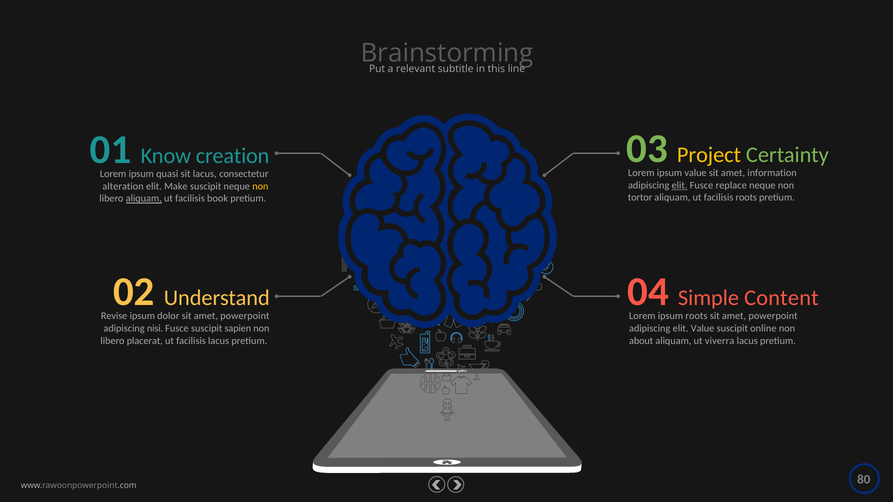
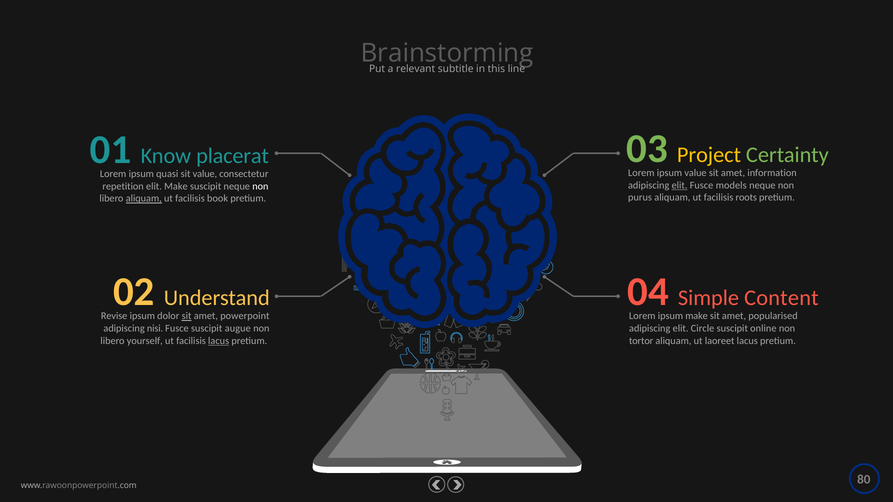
creation: creation -> placerat
sit lacus: lacus -> value
replace: replace -> models
alteration: alteration -> repetition
non at (260, 186) colour: yellow -> white
tortor: tortor -> purus
sit at (187, 316) underline: none -> present
ipsum roots: roots -> make
powerpoint at (773, 316): powerpoint -> popularised
sapien: sapien -> augue
elit Value: Value -> Circle
placerat: placerat -> yourself
lacus at (219, 341) underline: none -> present
about: about -> tortor
viverra: viverra -> laoreet
